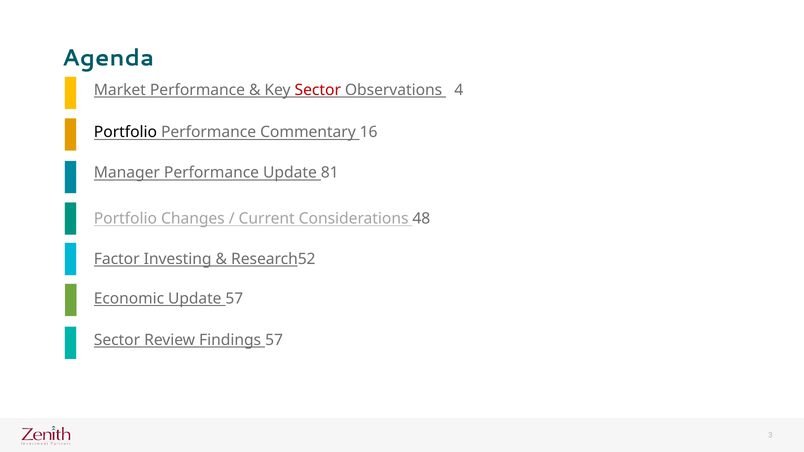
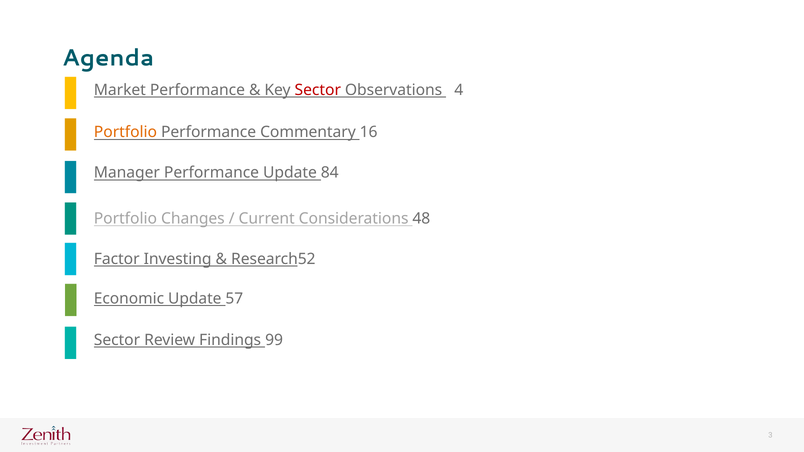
Portfolio at (125, 132) colour: black -> orange
81: 81 -> 84
Findings 57: 57 -> 99
